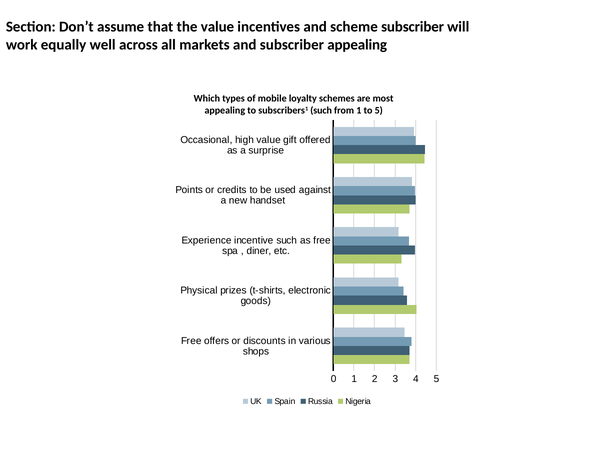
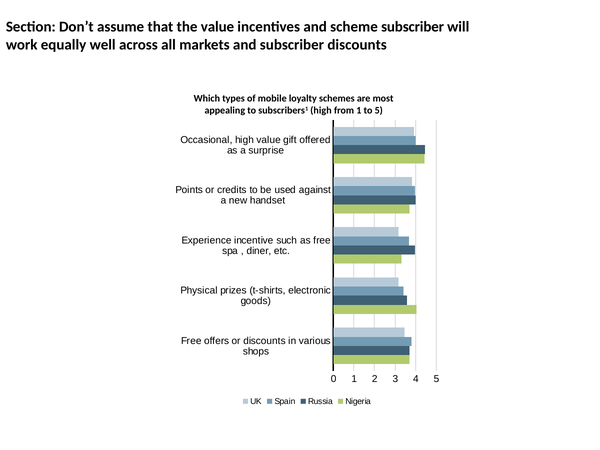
subscriber appealing: appealing -> discounts
subscribers1 such: such -> high
